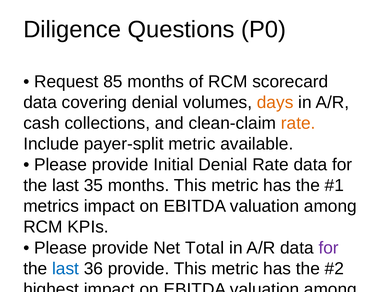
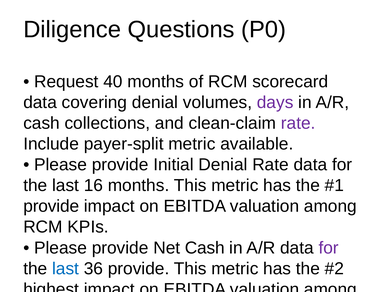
85: 85 -> 40
days colour: orange -> purple
rate at (298, 123) colour: orange -> purple
35: 35 -> 16
metrics at (51, 206): metrics -> provide
Net Total: Total -> Cash
